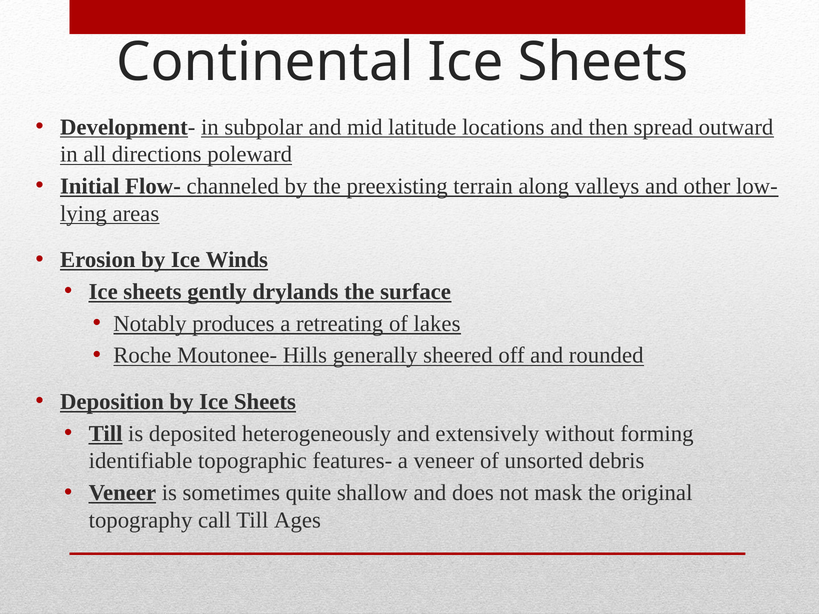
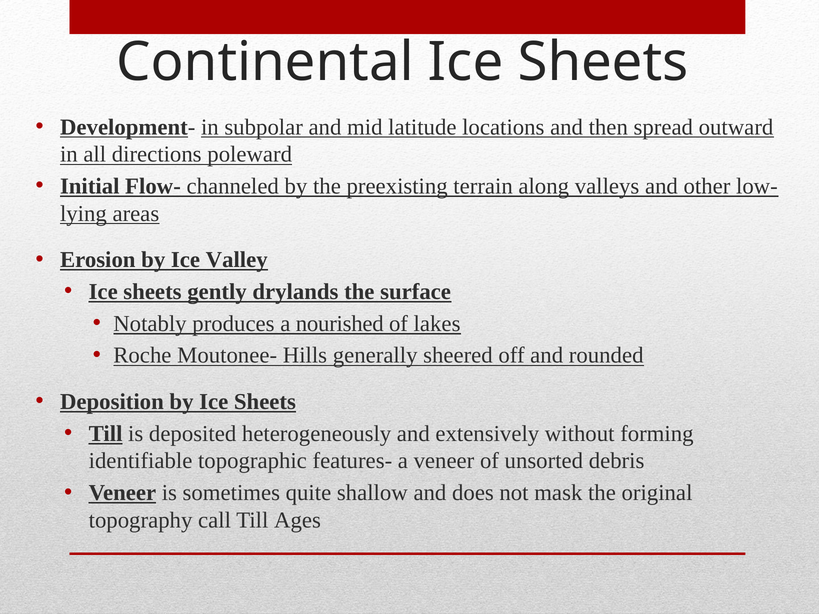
Winds: Winds -> Valley
retreating: retreating -> nourished
